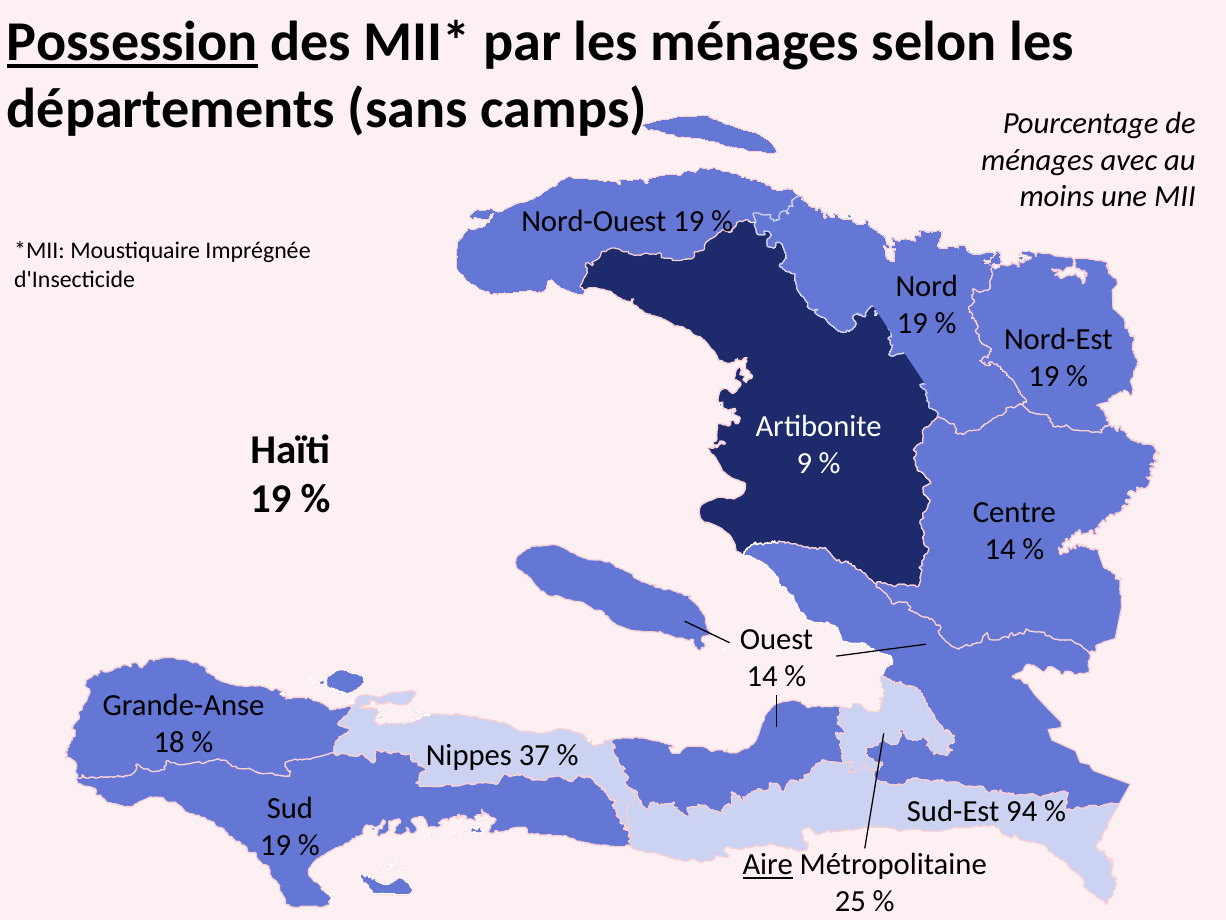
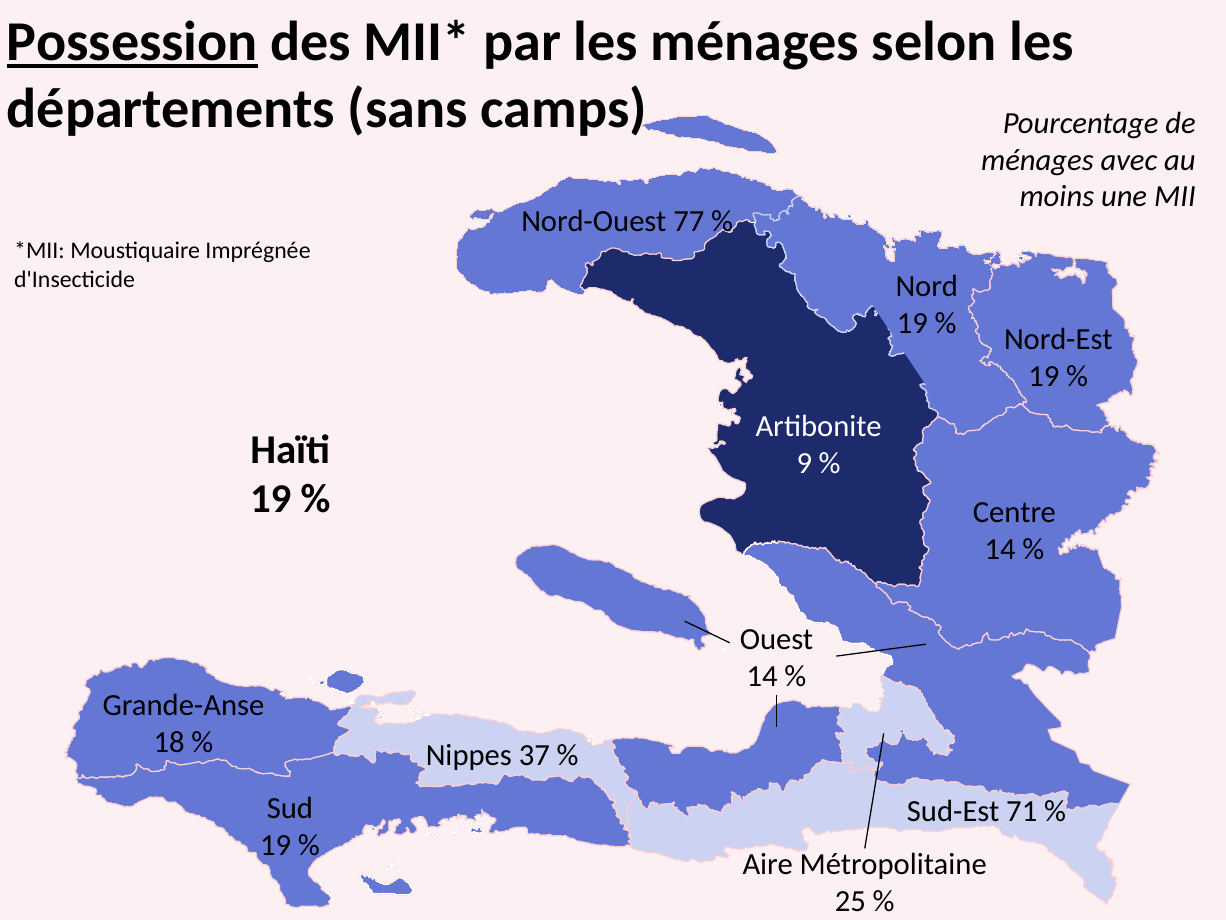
Nord-Ouest 19: 19 -> 77
94: 94 -> 71
Aire underline: present -> none
